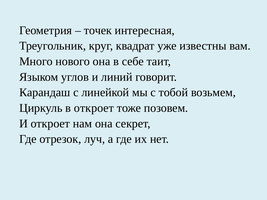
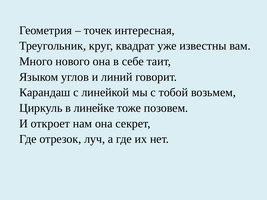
в откроет: откроет -> линейке
